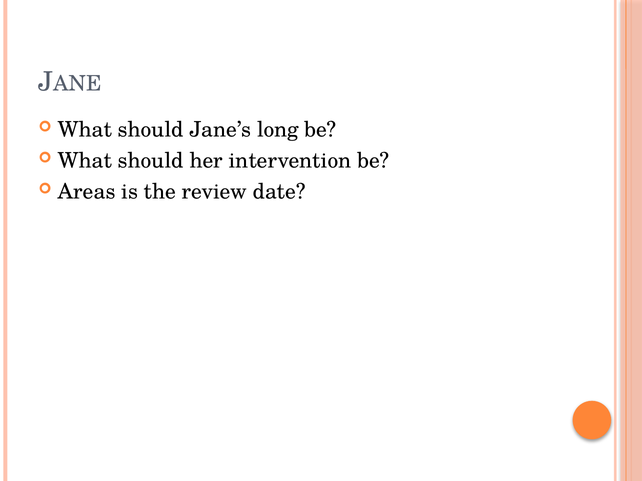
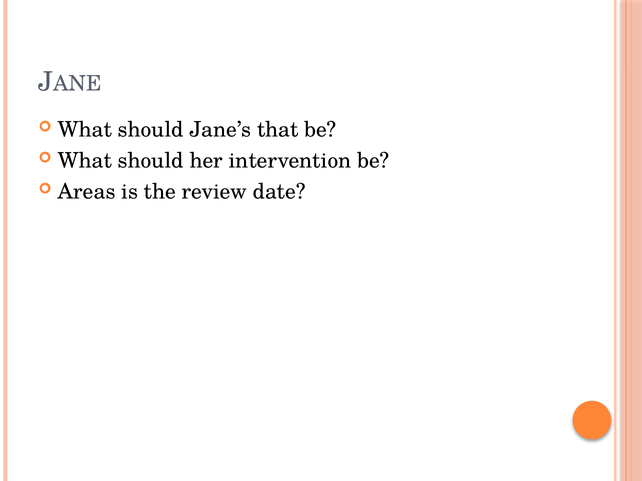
long: long -> that
